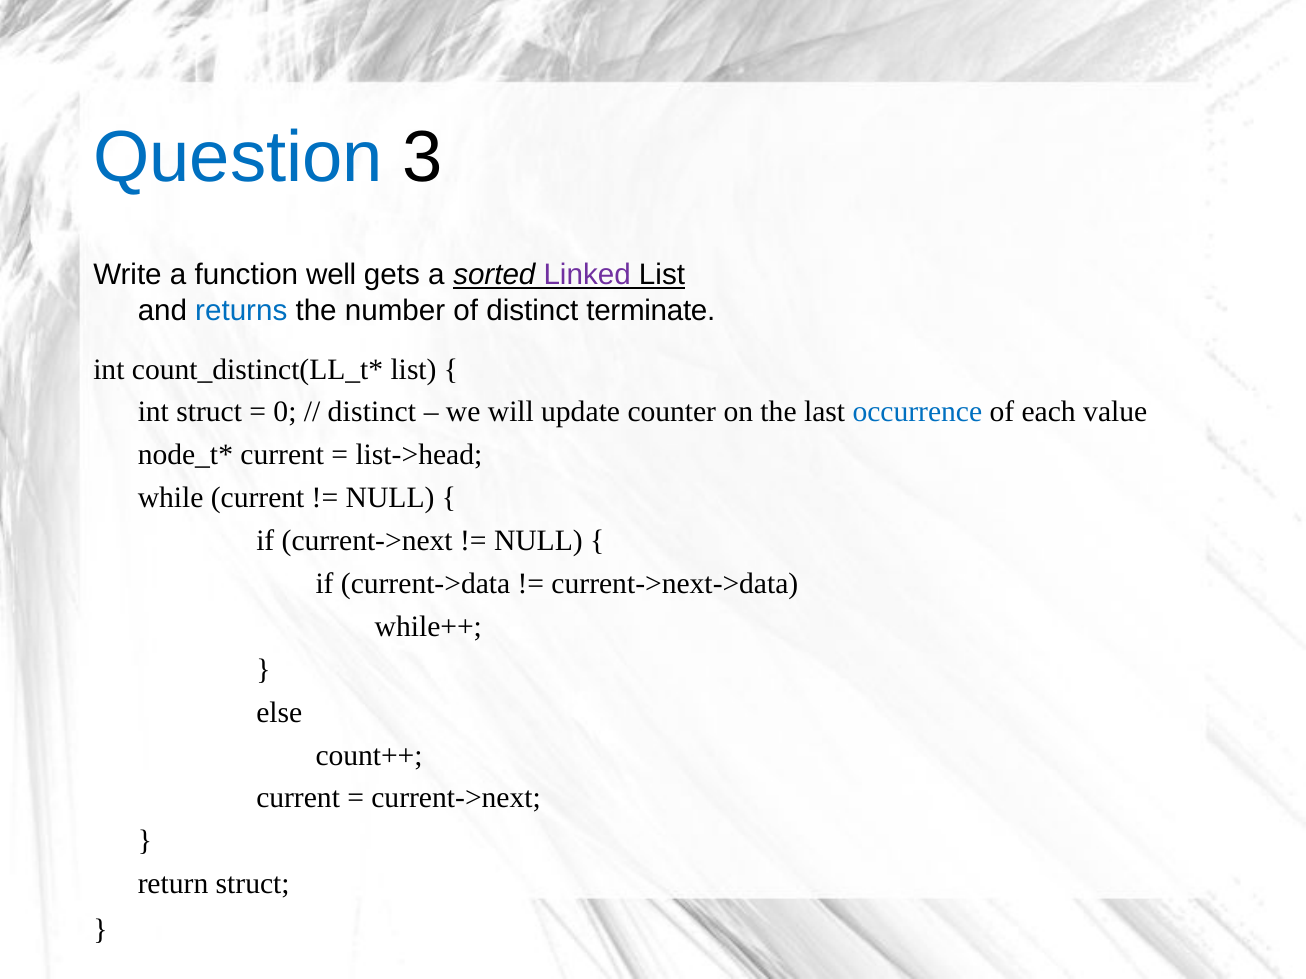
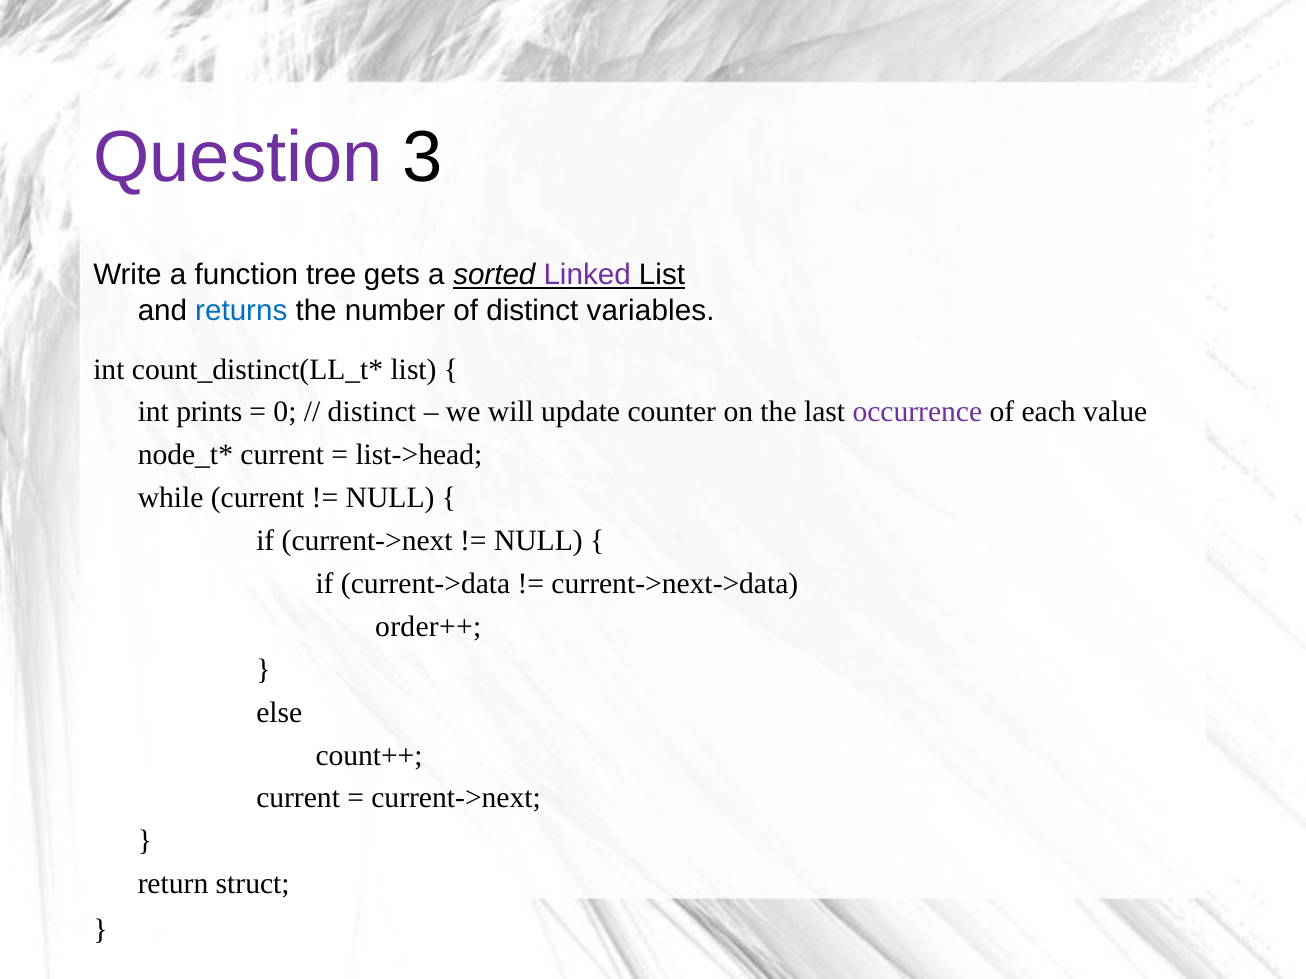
Question colour: blue -> purple
well: well -> tree
terminate: terminate -> variables
int struct: struct -> prints
occurrence colour: blue -> purple
while++: while++ -> order++
